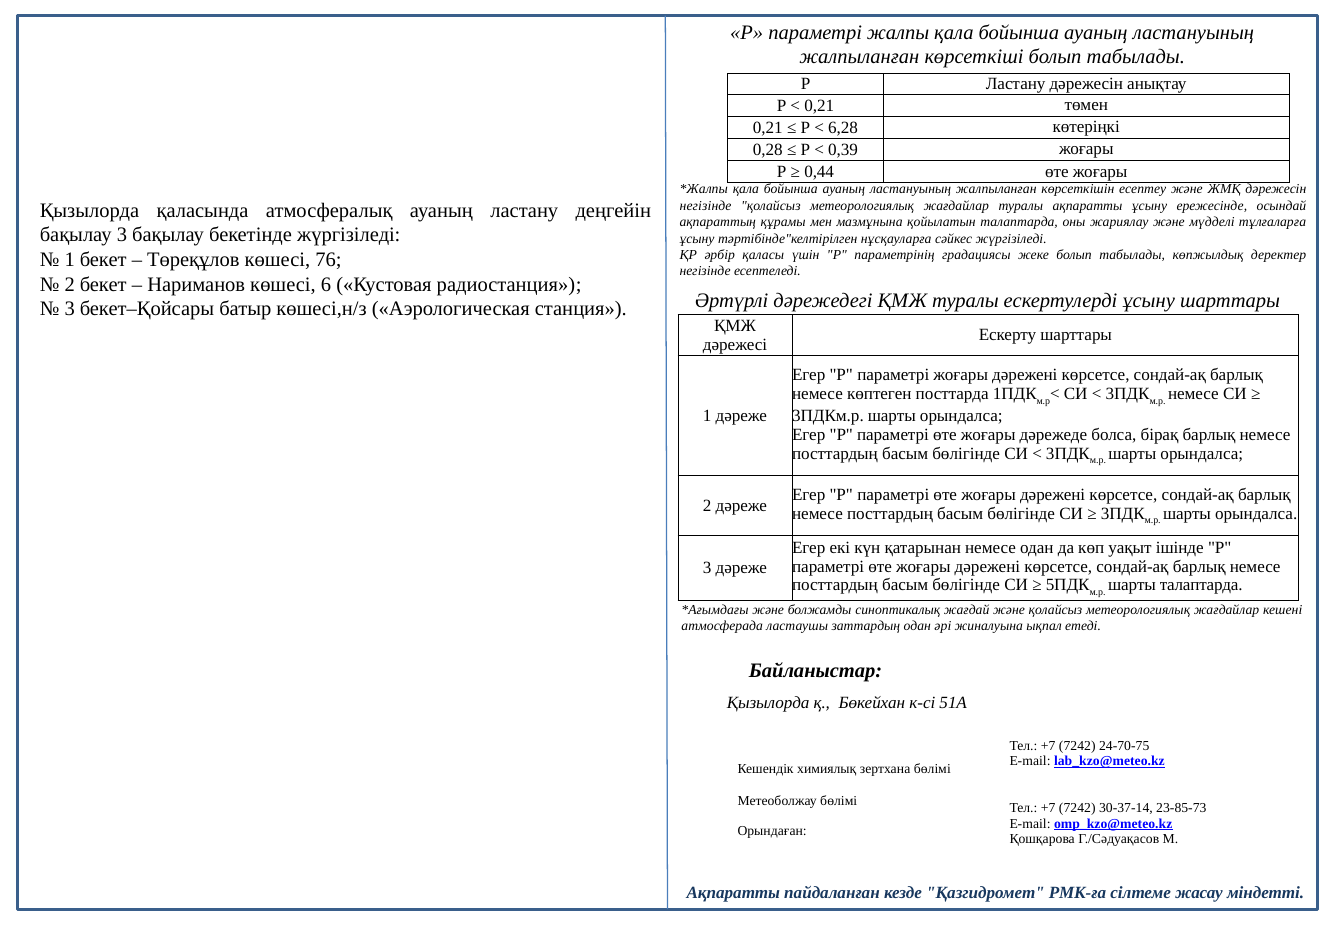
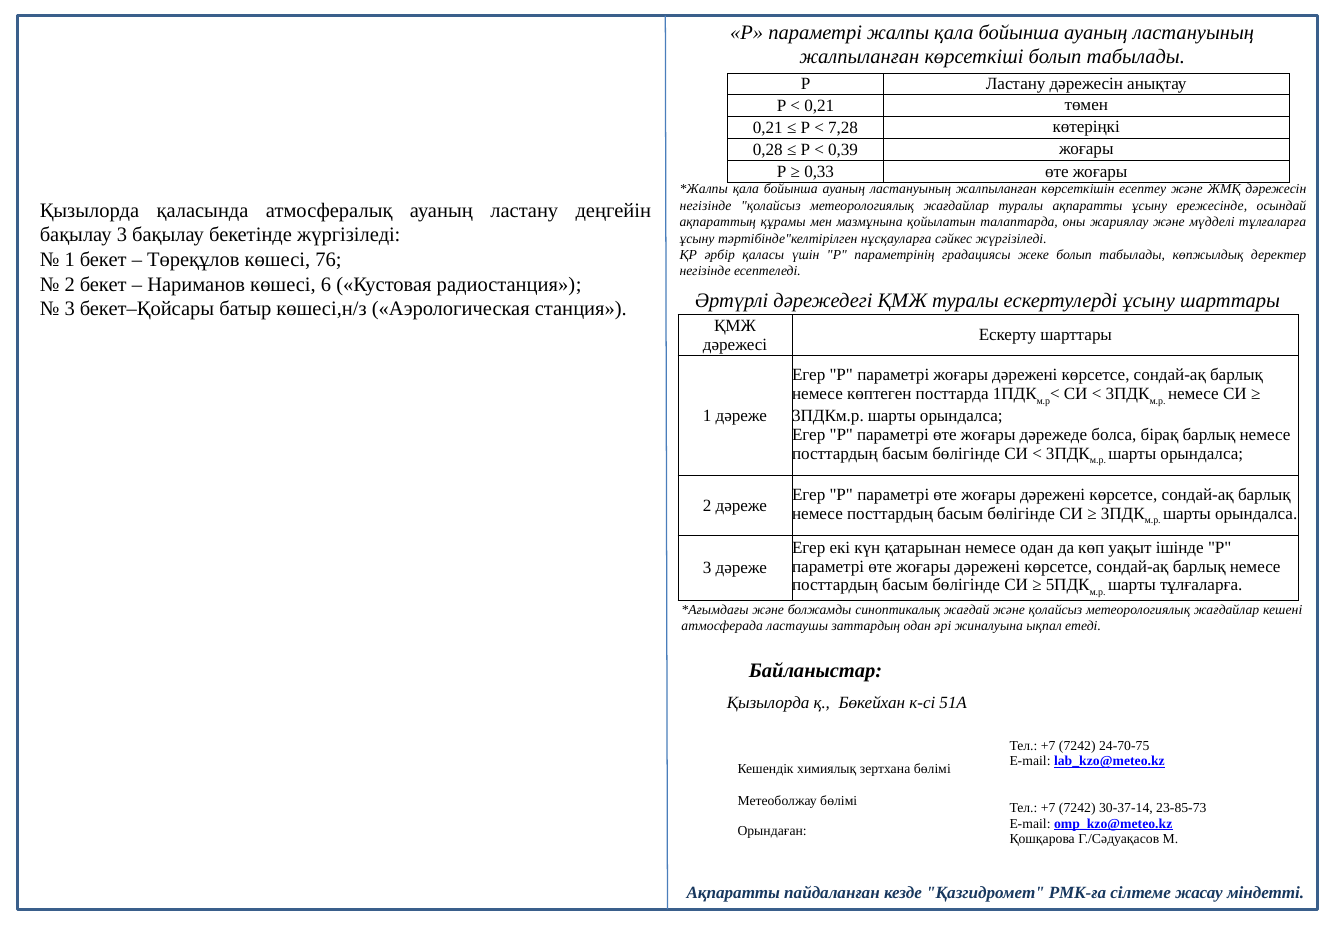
6,28: 6,28 -> 7,28
0,44: 0,44 -> 0,33
шарты талаптарда: талаптарда -> тұлғаларға
